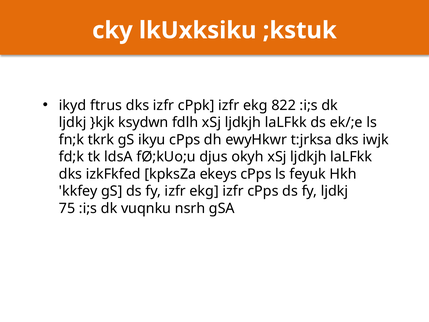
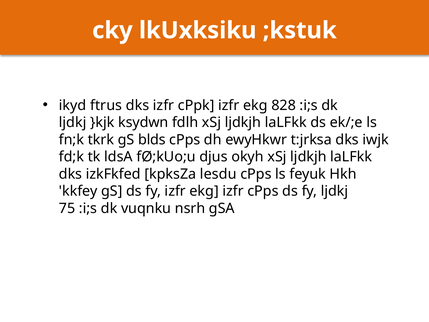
822: 822 -> 828
ikyu: ikyu -> blds
ekeys: ekeys -> lesdu
